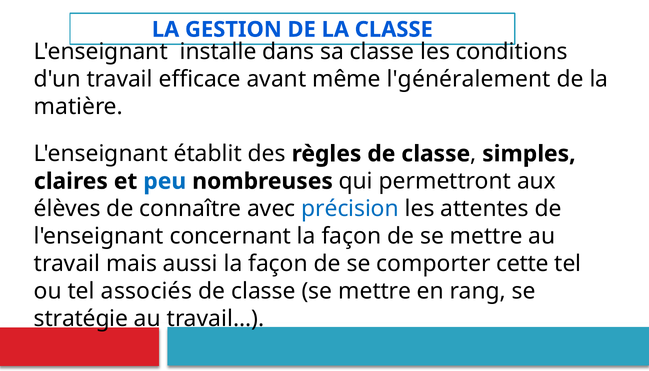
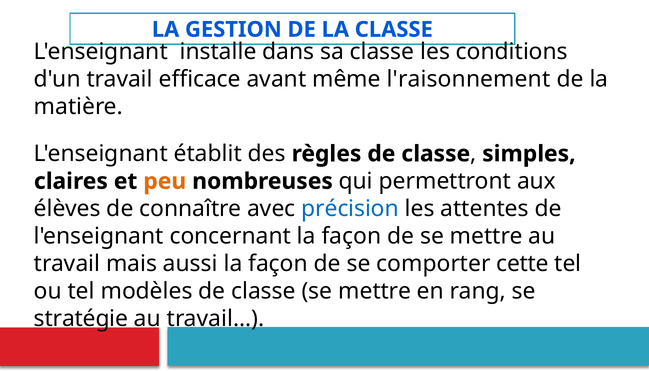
l'généralement: l'généralement -> l'raisonnement
peu colour: blue -> orange
associés: associés -> modèles
